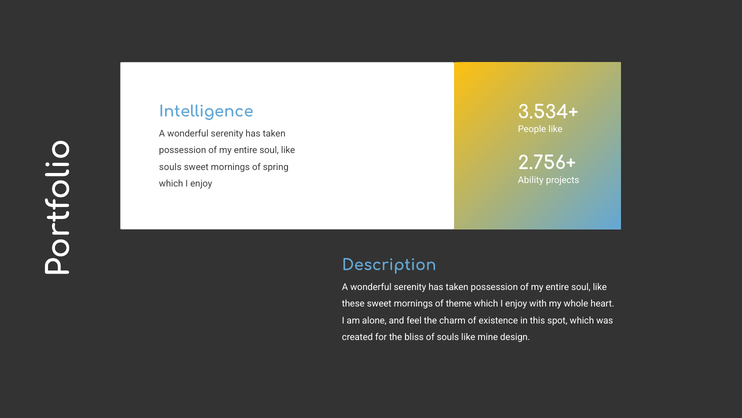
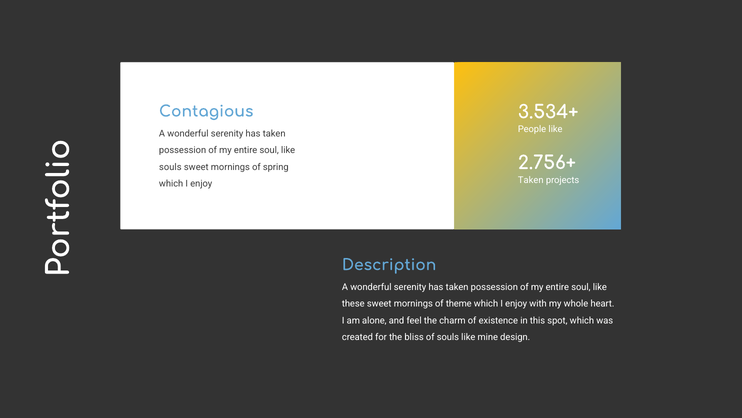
Intelligence: Intelligence -> Contagious
Ability at (531, 180): Ability -> Taken
